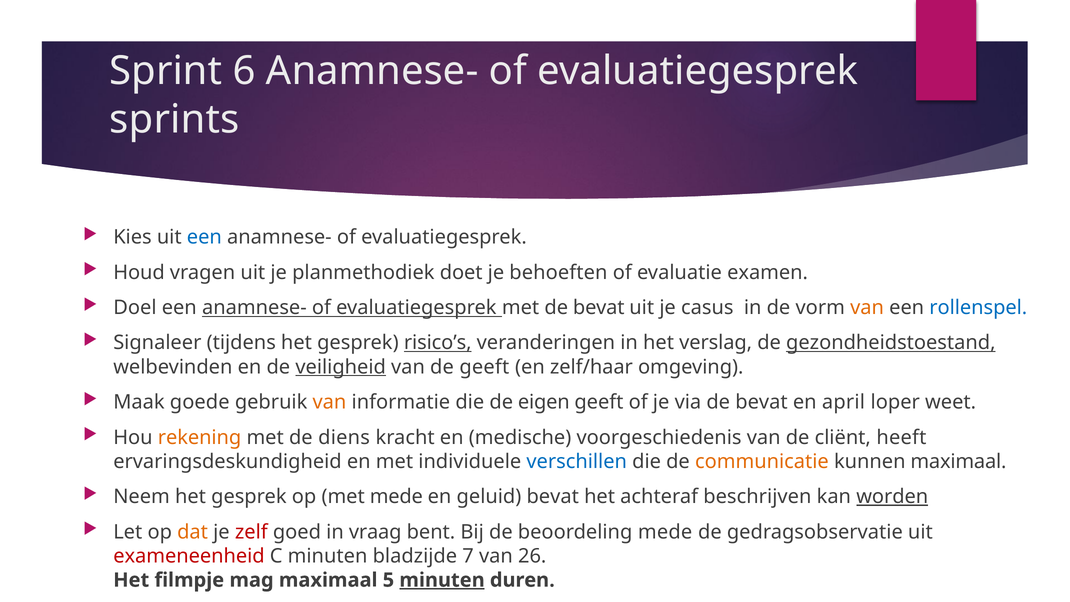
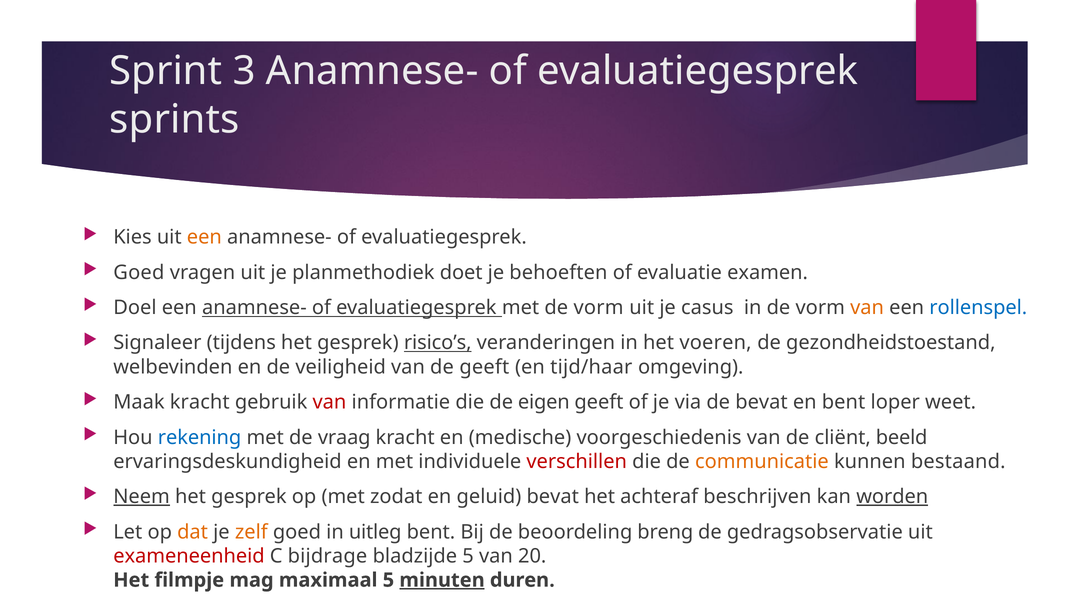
6: 6 -> 3
een at (204, 237) colour: blue -> orange
Houd at (139, 272): Houd -> Goed
met de bevat: bevat -> vorm
verslag: verslag -> voeren
gezondheidstoestand underline: present -> none
veiligheid underline: present -> none
zelf/haar: zelf/haar -> tijd/haar
Maak goede: goede -> kracht
van at (329, 402) colour: orange -> red
en april: april -> bent
rekening colour: orange -> blue
diens: diens -> vraag
heeft: heeft -> beeld
verschillen colour: blue -> red
kunnen maximaal: maximaal -> bestaand
Neem underline: none -> present
met mede: mede -> zodat
zelf colour: red -> orange
vraag: vraag -> uitleg
beoordeling mede: mede -> breng
C minuten: minuten -> bijdrage
bladzijde 7: 7 -> 5
26: 26 -> 20
